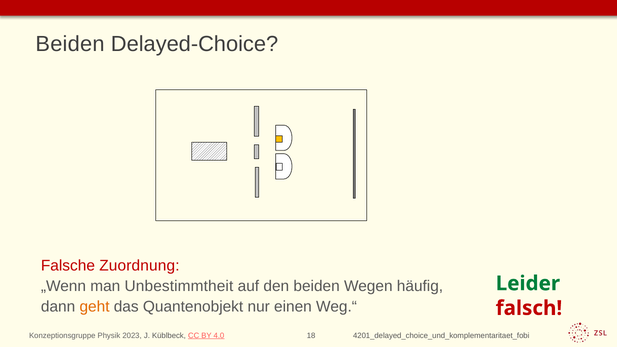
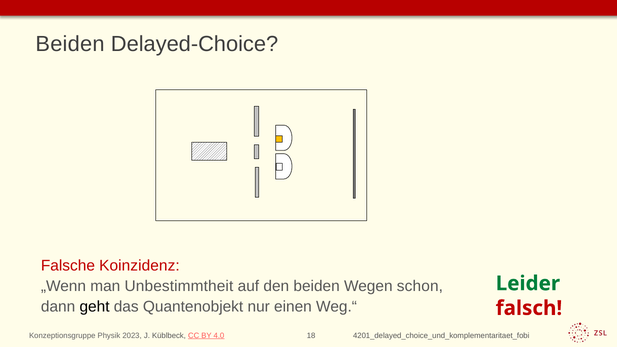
Zuordnung: Zuordnung -> Koinzidenz
häufig: häufig -> schon
geht colour: orange -> black
